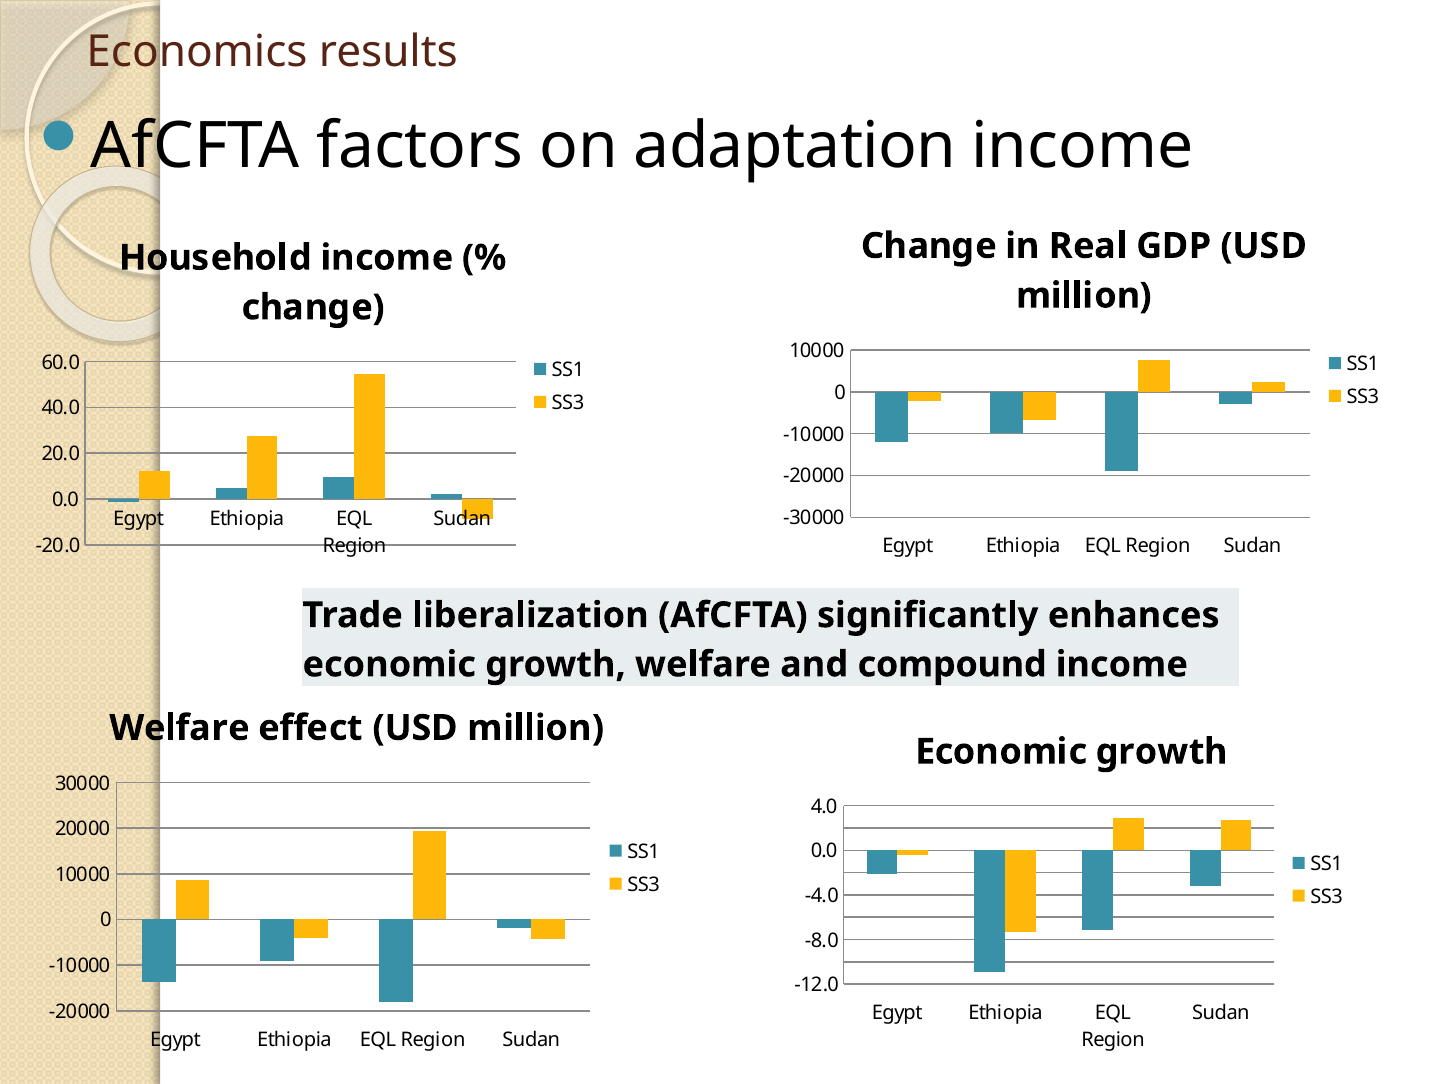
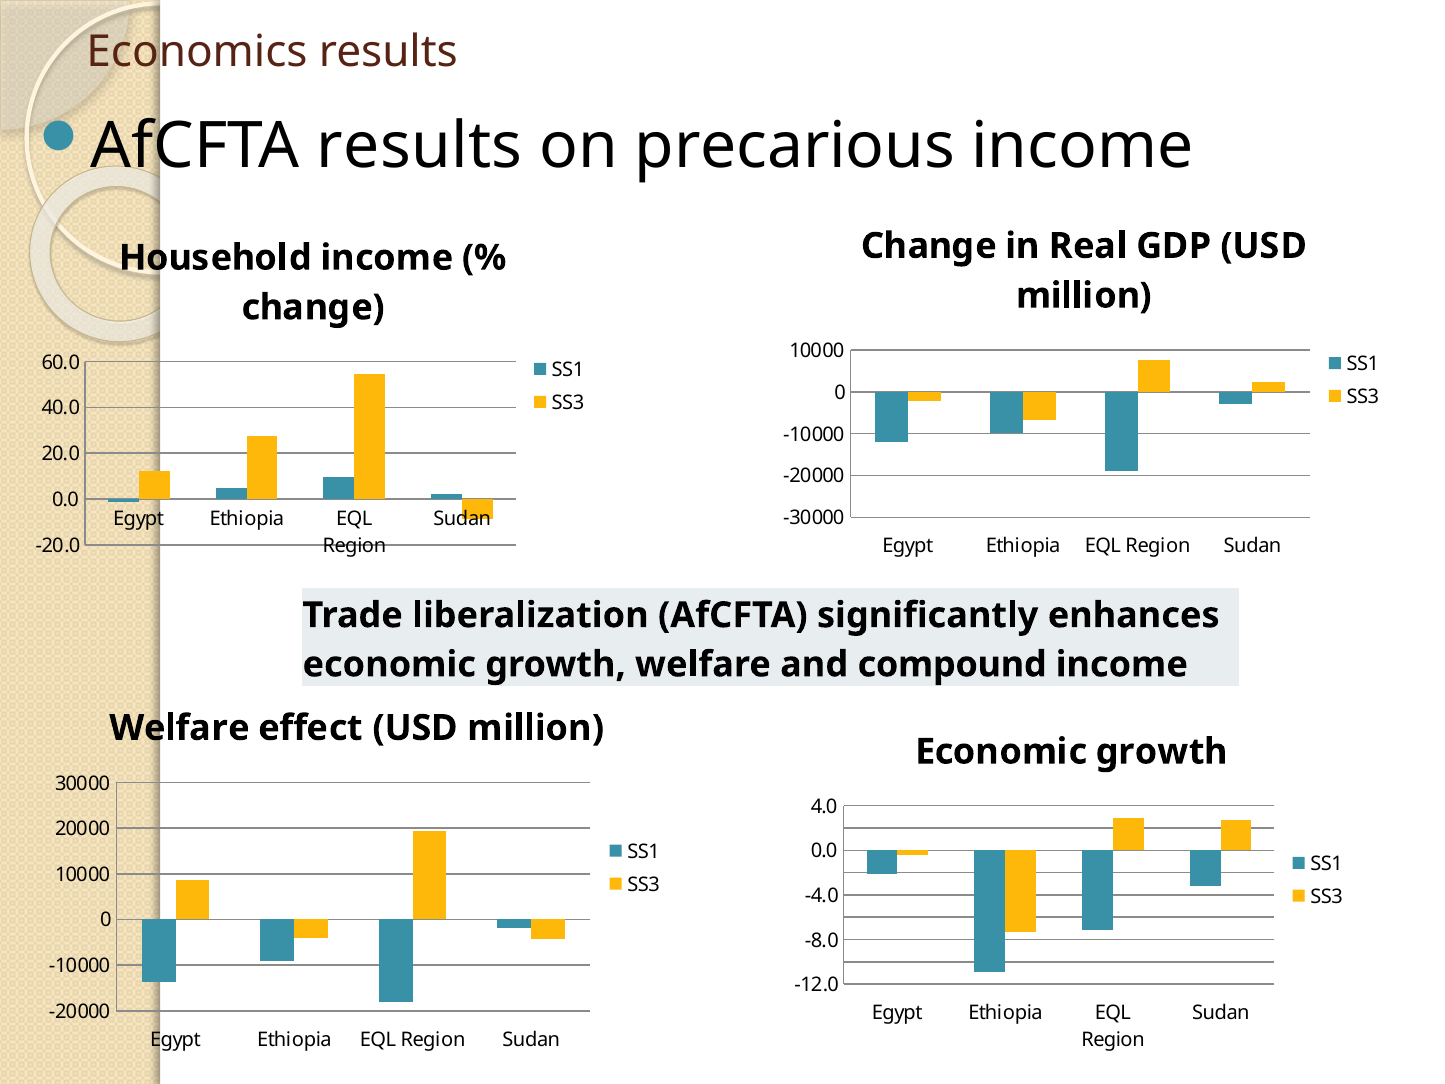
AfCFTA factors: factors -> results
adaptation: adaptation -> precarious
